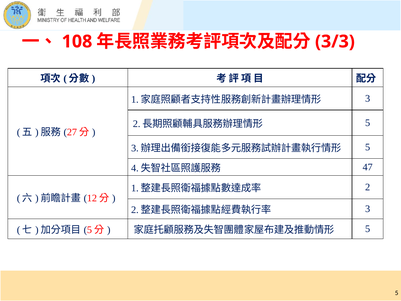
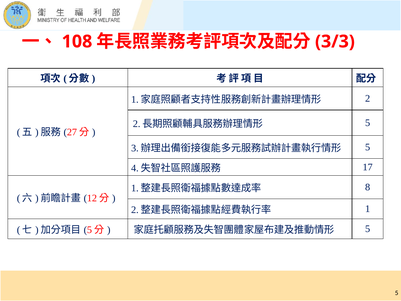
3 at (368, 98): 3 -> 2
47: 47 -> 17
2: 2 -> 8
3 at (368, 209): 3 -> 1
